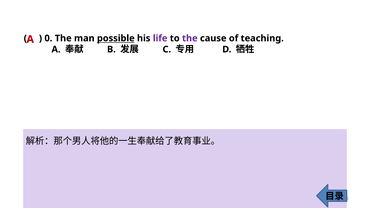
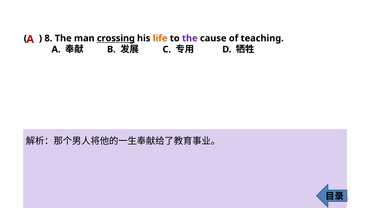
0: 0 -> 8
possible: possible -> crossing
life colour: purple -> orange
